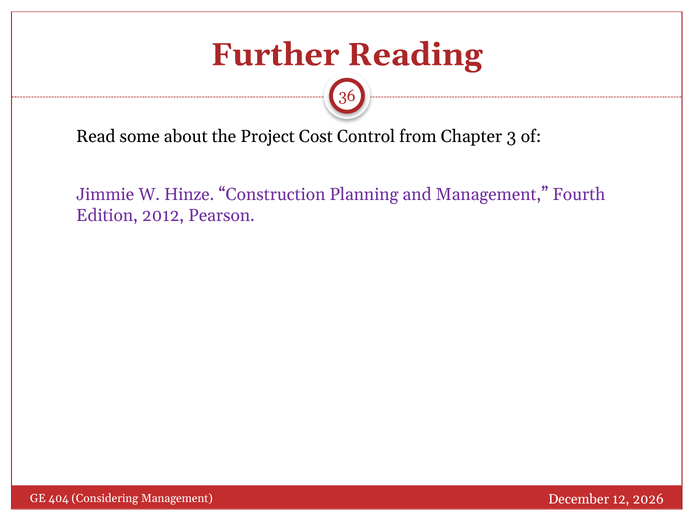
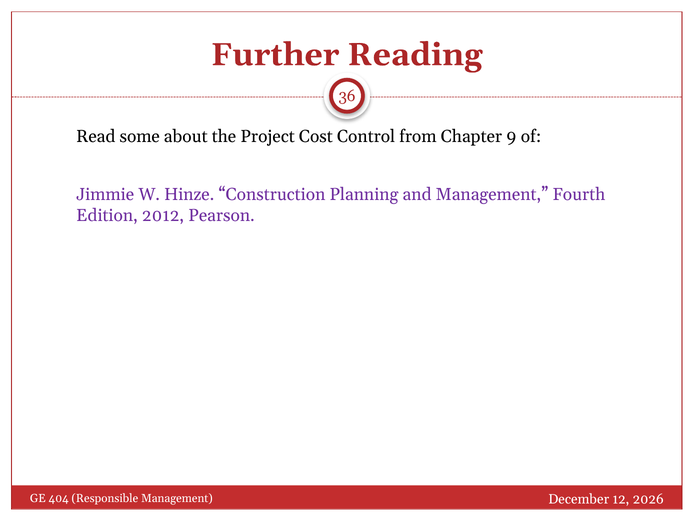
3: 3 -> 9
Considering: Considering -> Responsible
